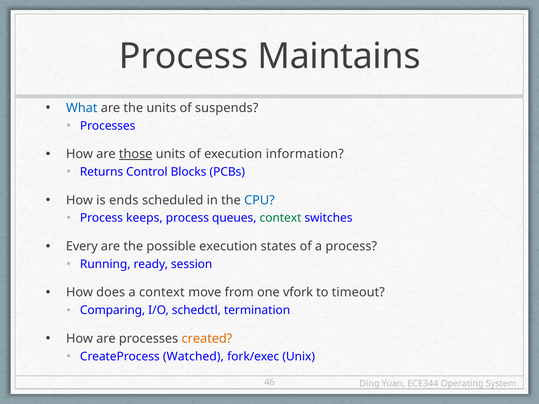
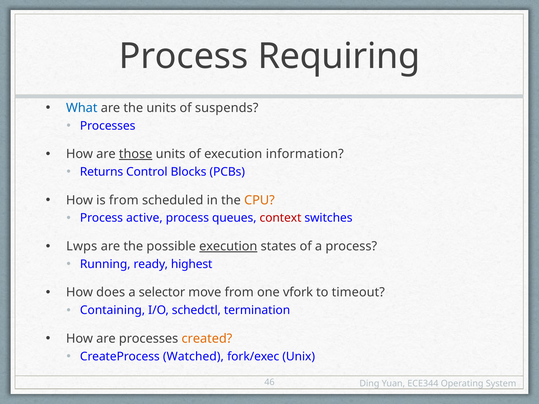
Maintains: Maintains -> Requiring
is ends: ends -> from
CPU colour: blue -> orange
keeps: keeps -> active
context at (280, 218) colour: green -> red
Every: Every -> Lwps
execution at (228, 246) underline: none -> present
session: session -> highest
a context: context -> selector
Comparing: Comparing -> Containing
